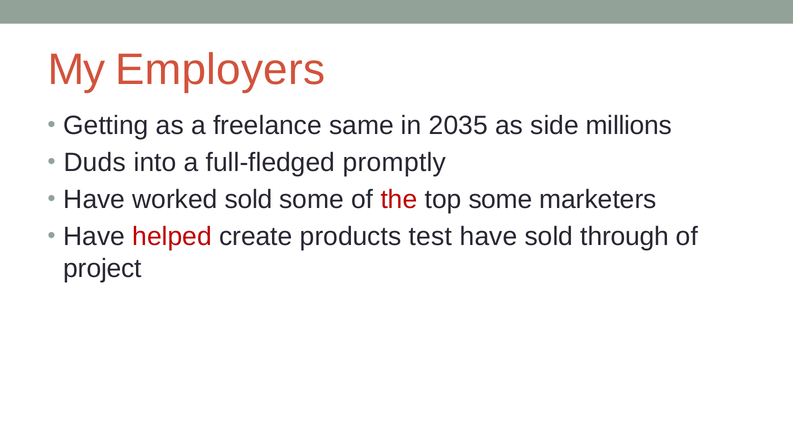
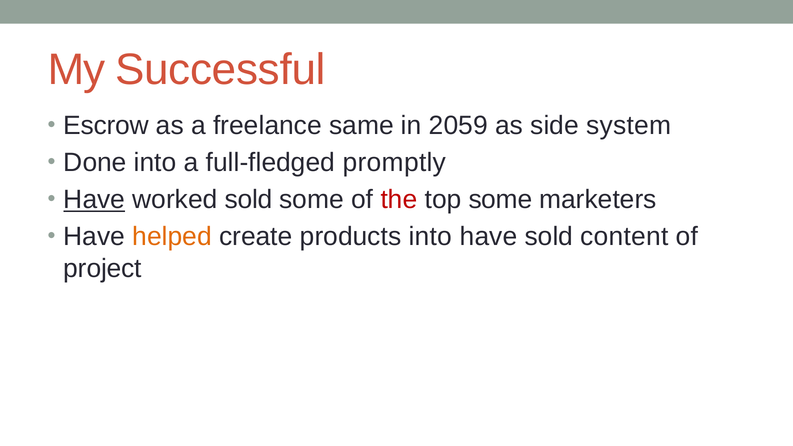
Employers: Employers -> Successful
Getting: Getting -> Escrow
2035: 2035 -> 2059
millions: millions -> system
Duds: Duds -> Done
Have at (94, 200) underline: none -> present
helped colour: red -> orange
products test: test -> into
through: through -> content
